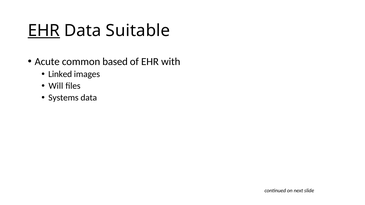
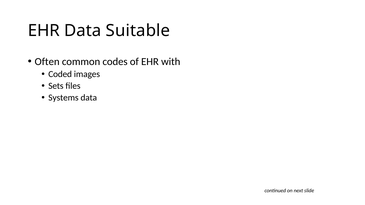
EHR at (44, 31) underline: present -> none
Acute: Acute -> Often
based: based -> codes
Linked: Linked -> Coded
Will: Will -> Sets
